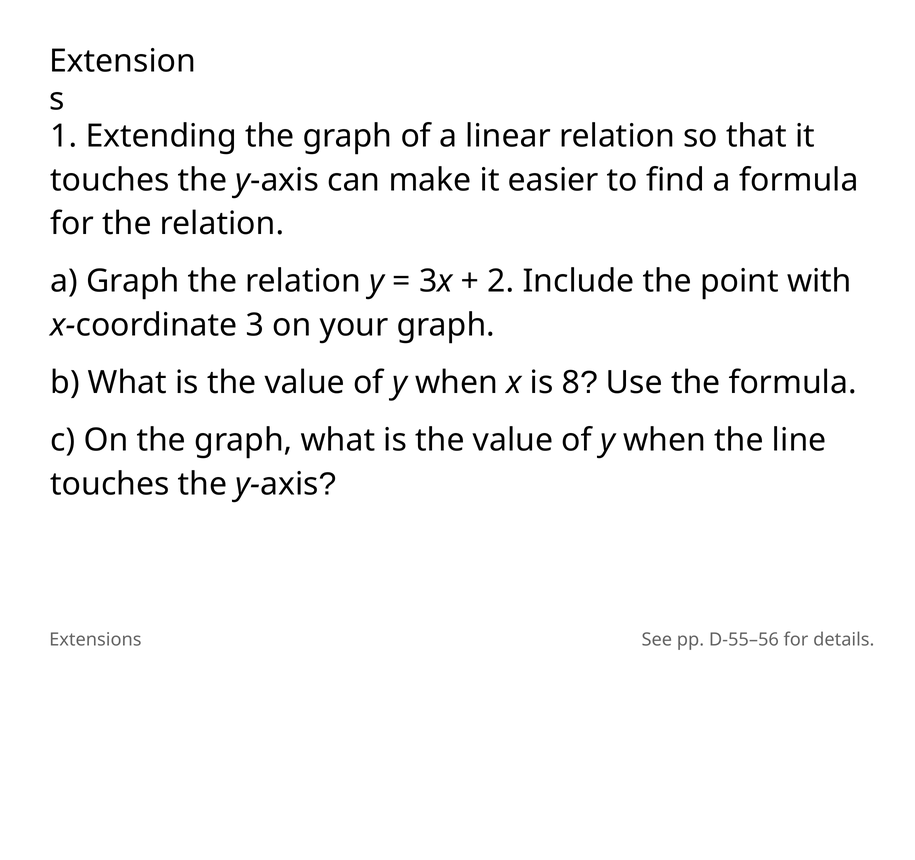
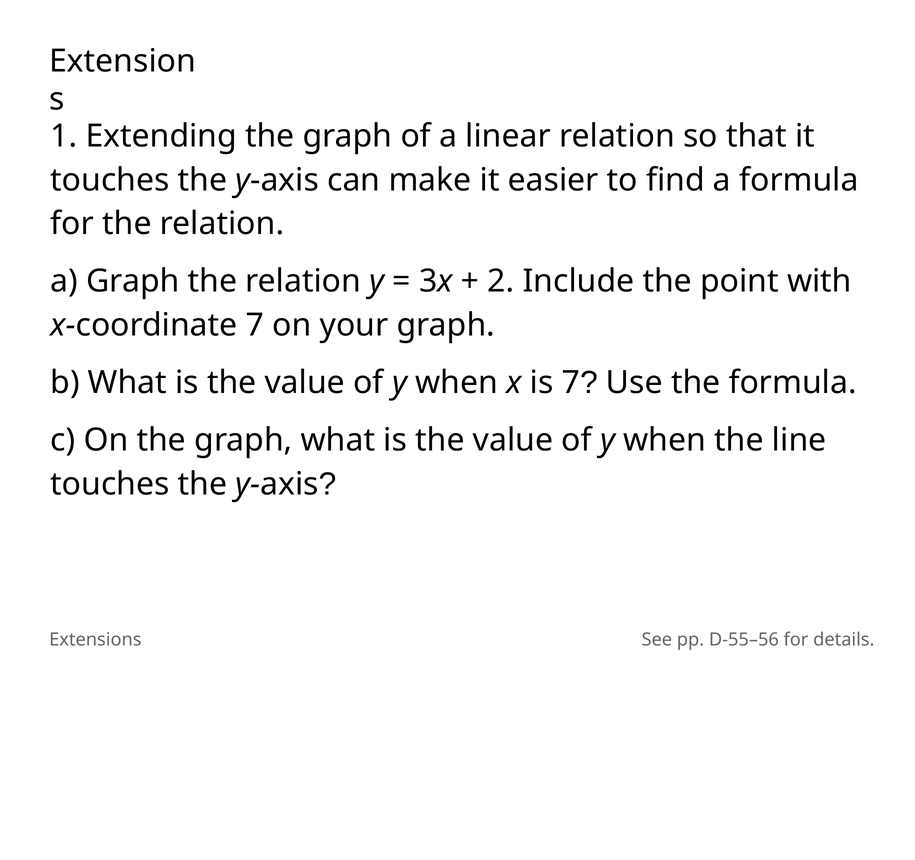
x-coordinate 3: 3 -> 7
is 8: 8 -> 7
